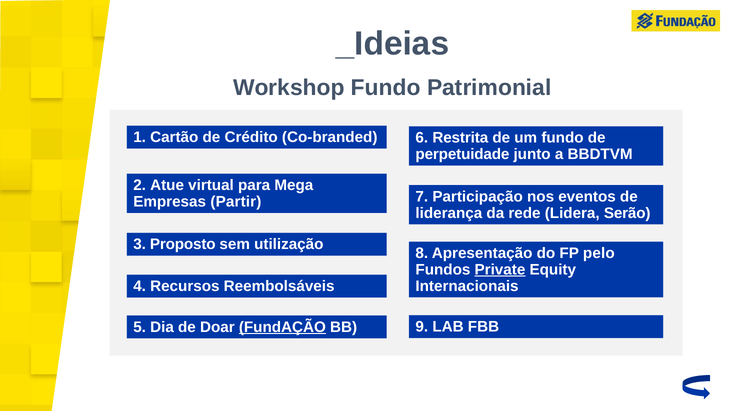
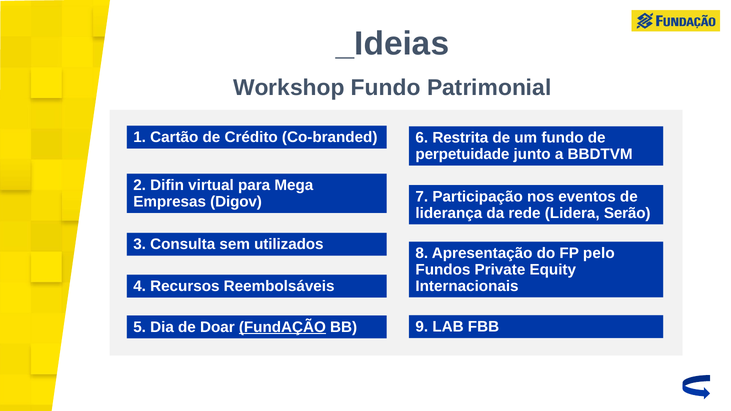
Atue: Atue -> Difin
Partir: Partir -> Digov
Proposto: Proposto -> Consulta
utilização: utilização -> utilizados
Private underline: present -> none
